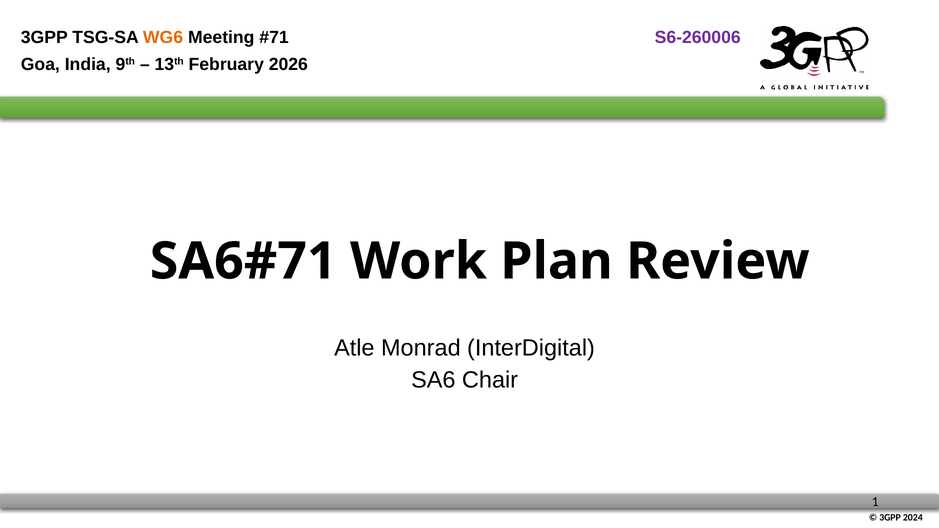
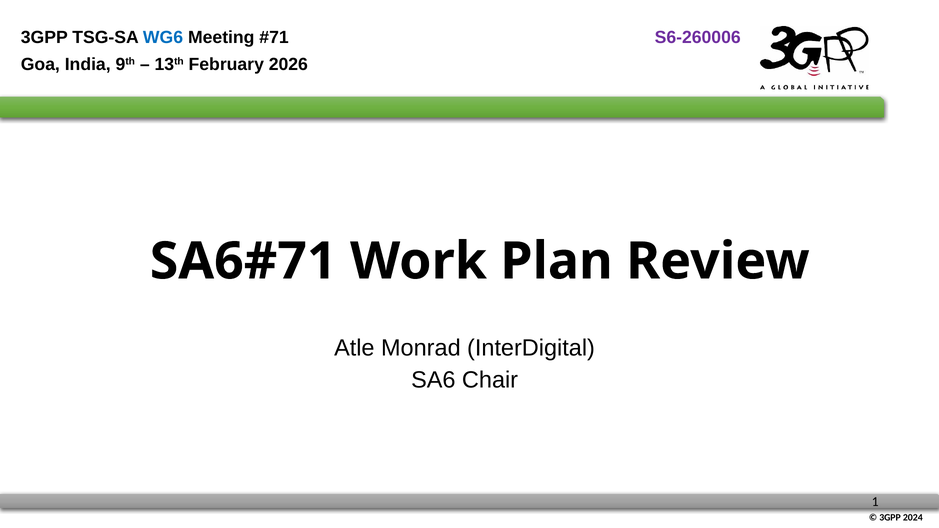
WG6 colour: orange -> blue
